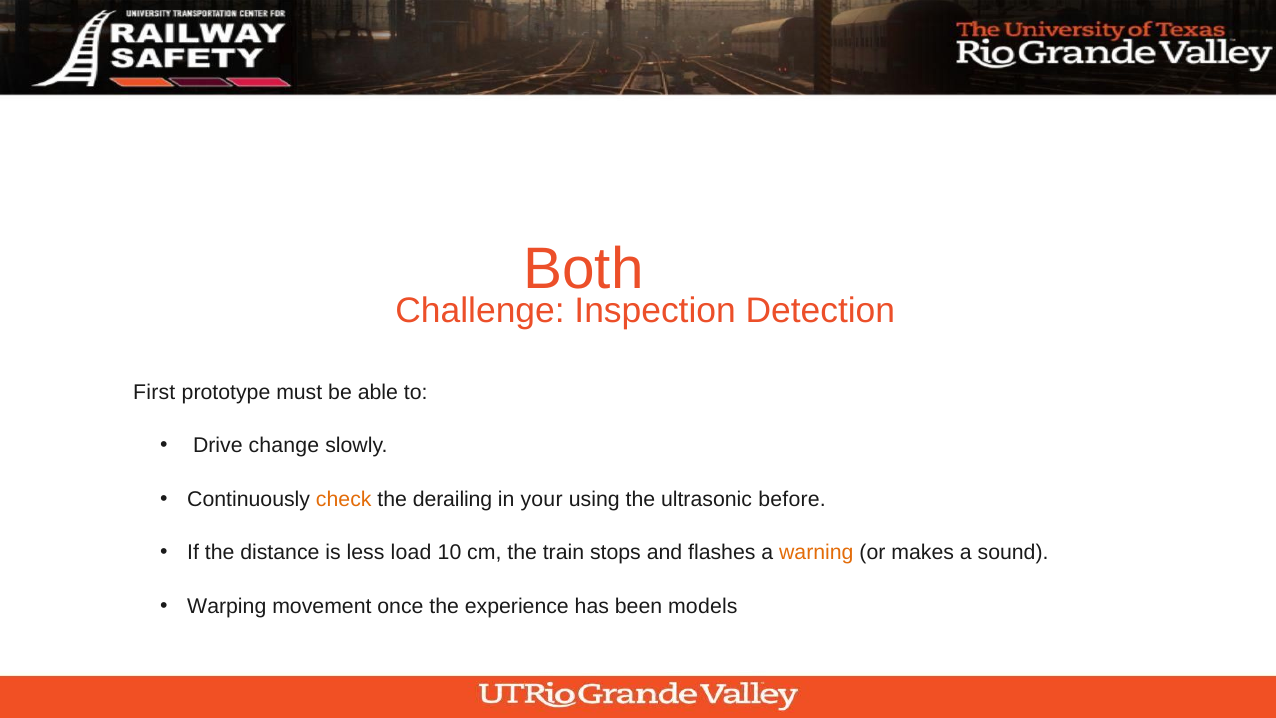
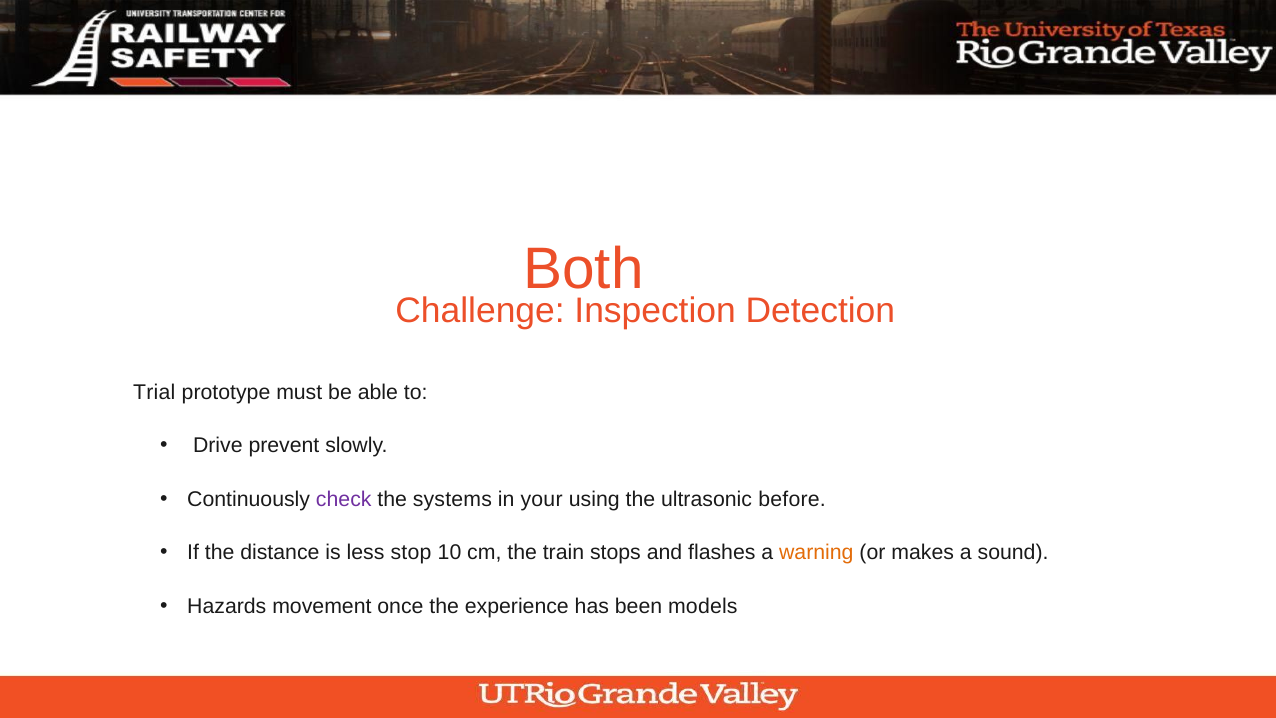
First: First -> Trial
change: change -> prevent
check colour: orange -> purple
derailing: derailing -> systems
load: load -> stop
Warping: Warping -> Hazards
